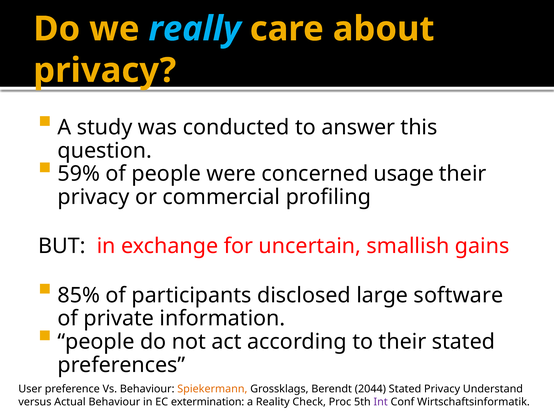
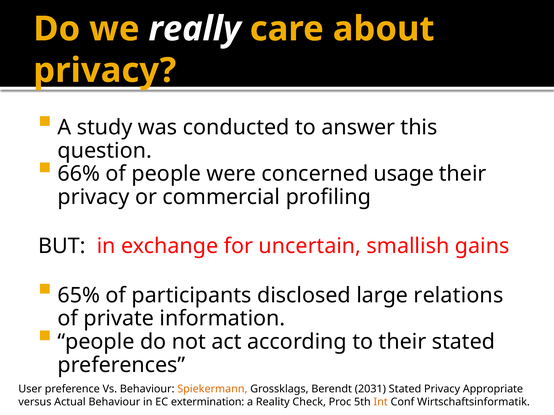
really colour: light blue -> white
59%: 59% -> 66%
85%: 85% -> 65%
software: software -> relations
2044: 2044 -> 2031
Understand: Understand -> Appropriate
Int colour: purple -> orange
